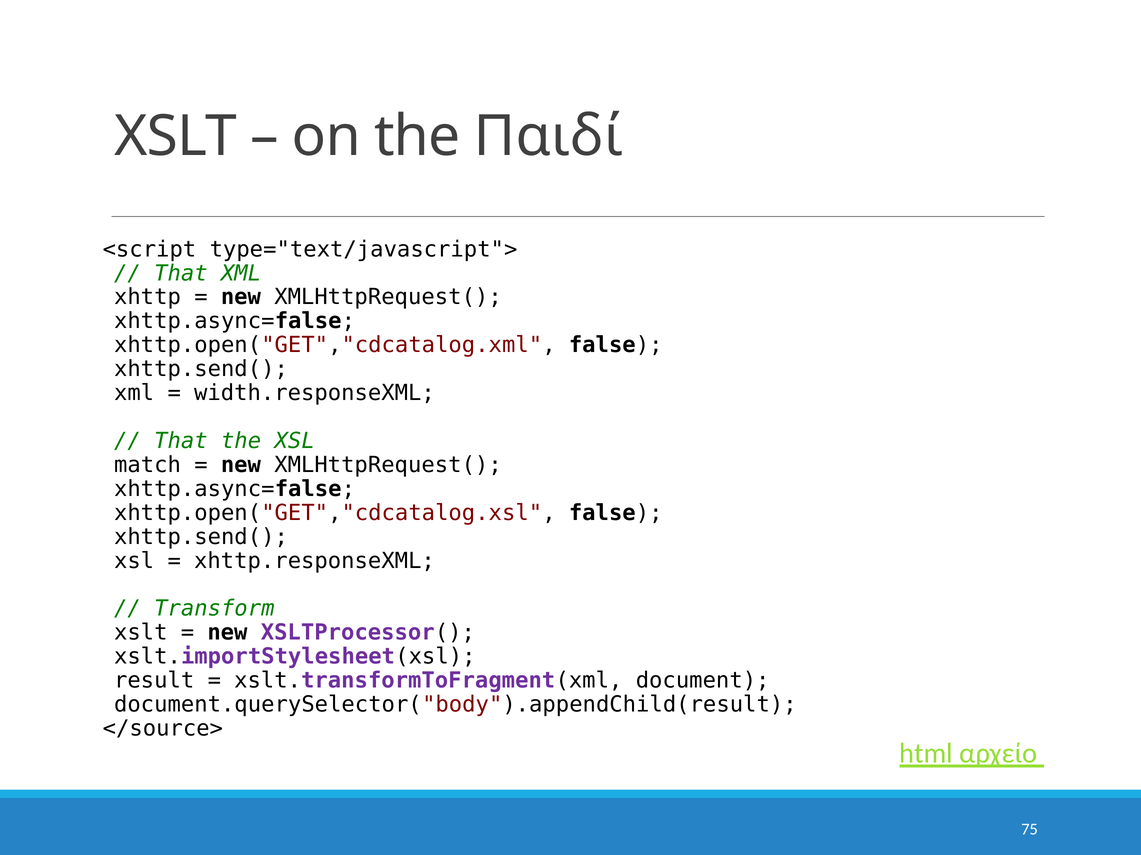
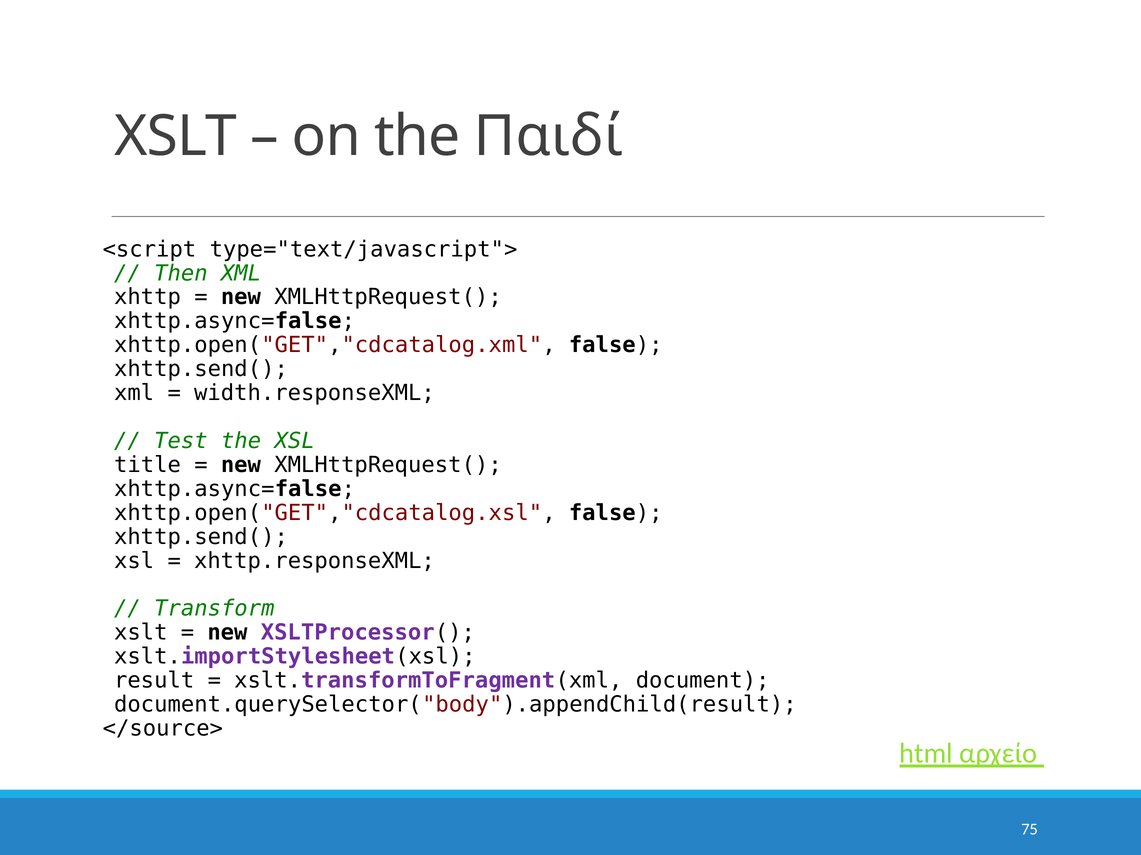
That at (181, 273): That -> Then
That at (181, 441): That -> Test
match: match -> title
